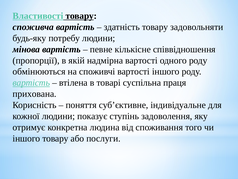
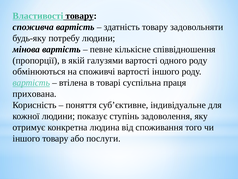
надмірна: надмірна -> галузями
